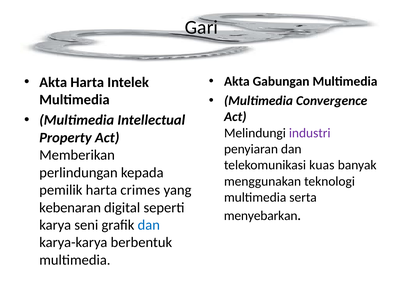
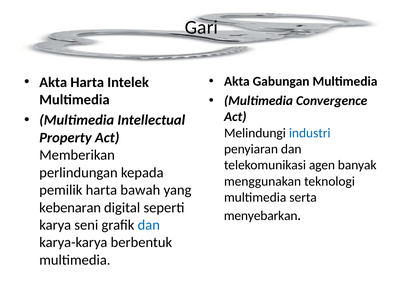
industri colour: purple -> blue
kuas: kuas -> agen
crimes: crimes -> bawah
